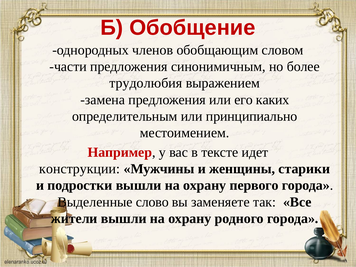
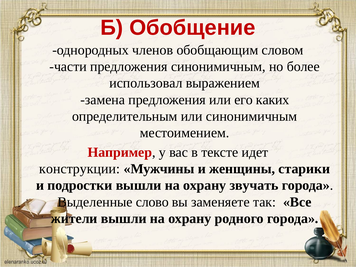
трудолюбия: трудолюбия -> использовал
или принципиально: принципиально -> синонимичным
первого: первого -> звучать
